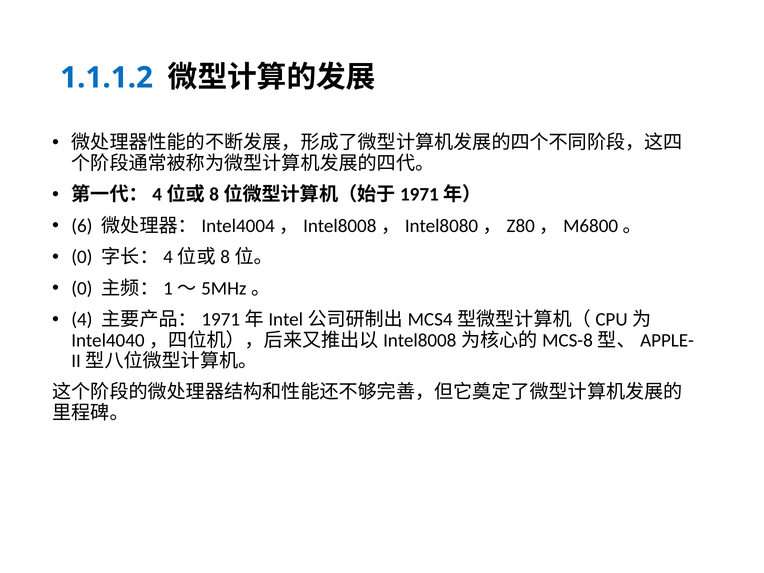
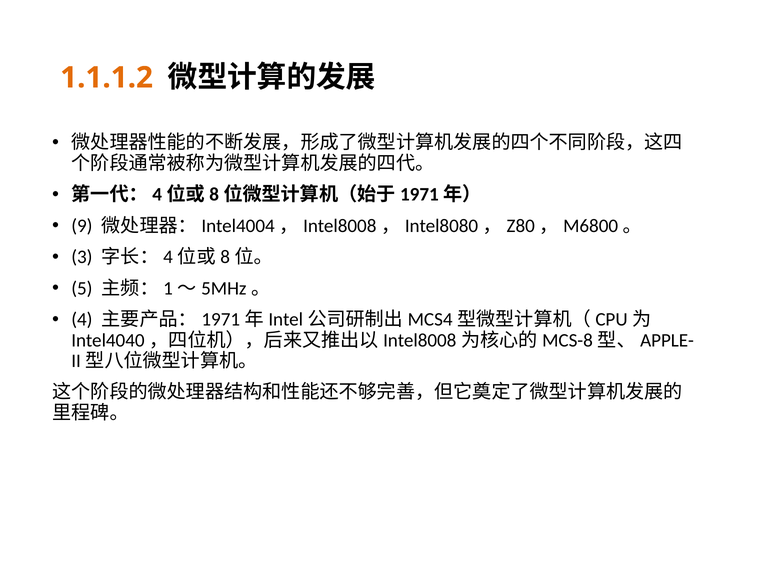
1.1.1.2 colour: blue -> orange
6: 6 -> 9
0 at (82, 257): 0 -> 3
0 at (82, 288): 0 -> 5
